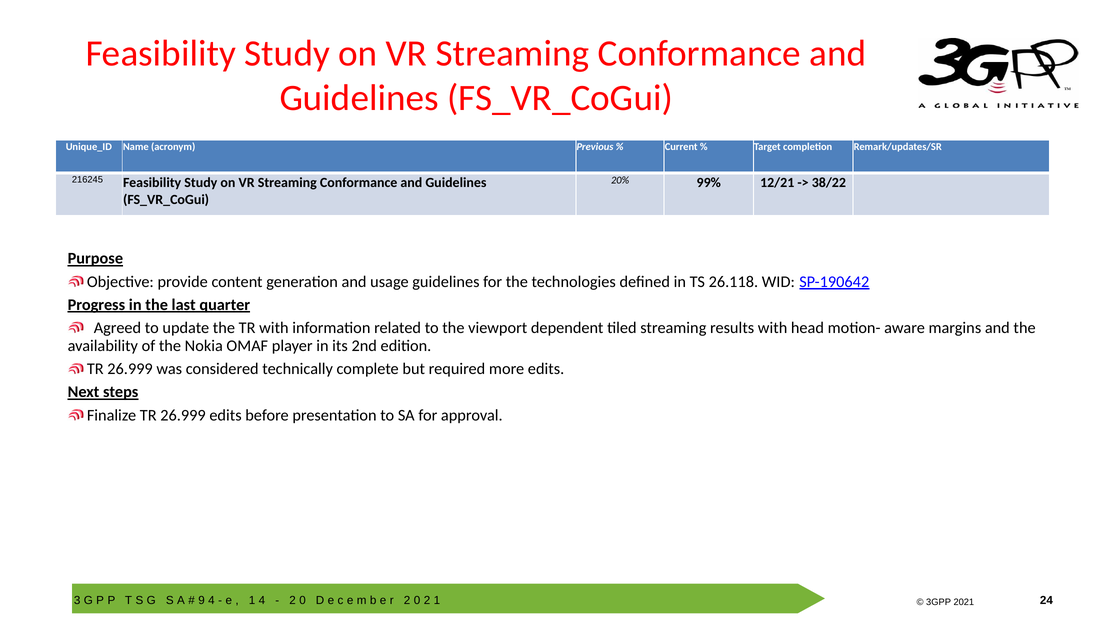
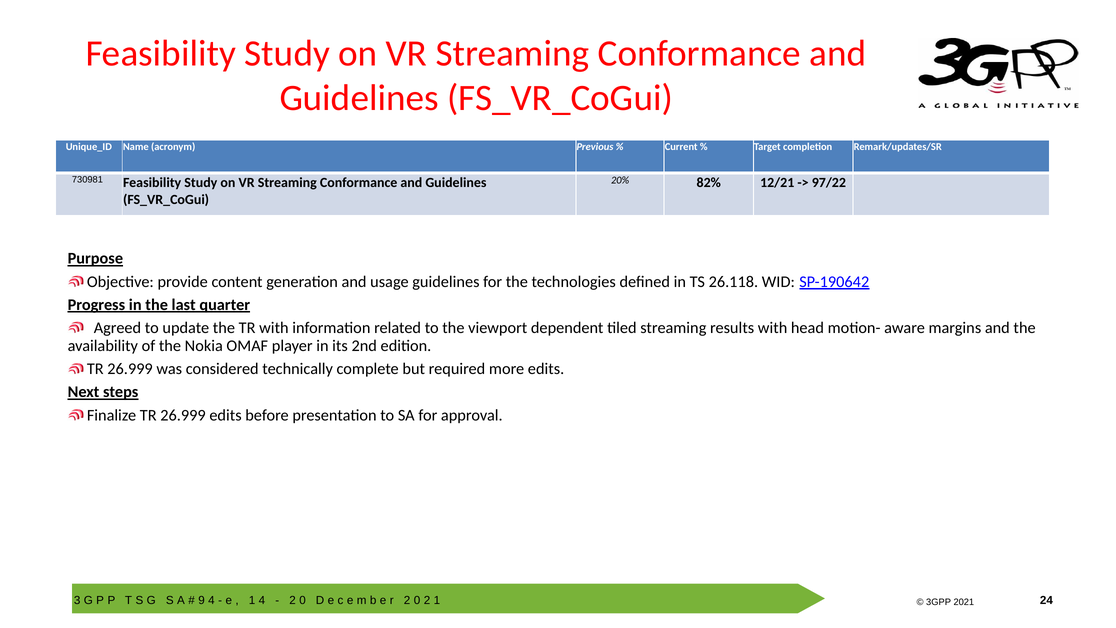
216245: 216245 -> 730981
99%: 99% -> 82%
38/22: 38/22 -> 97/22
